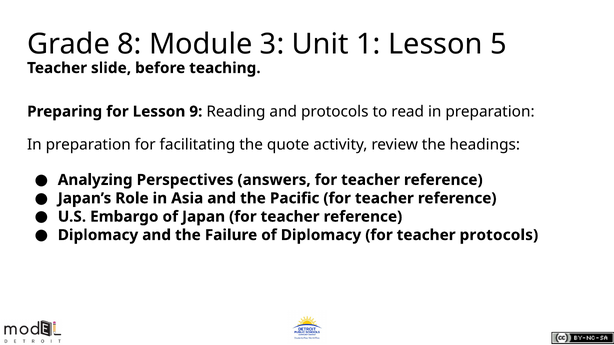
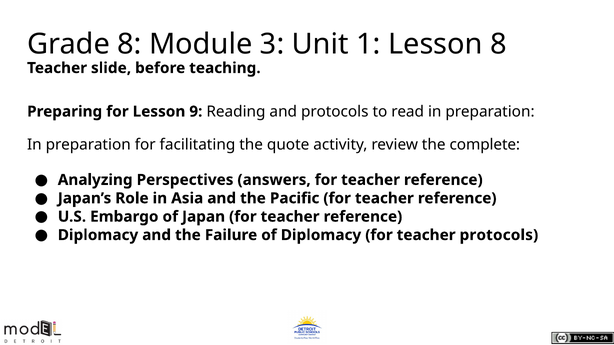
Lesson 5: 5 -> 8
headings: headings -> complete
